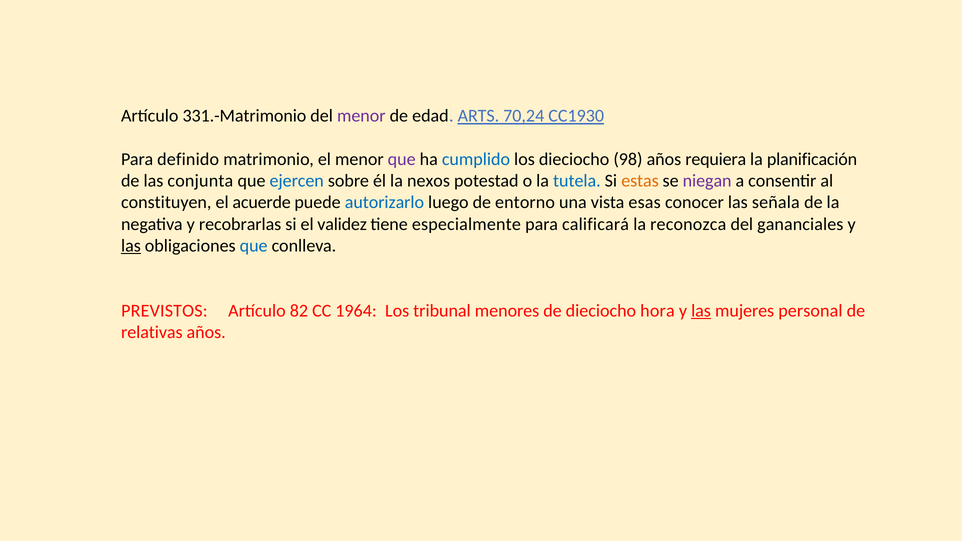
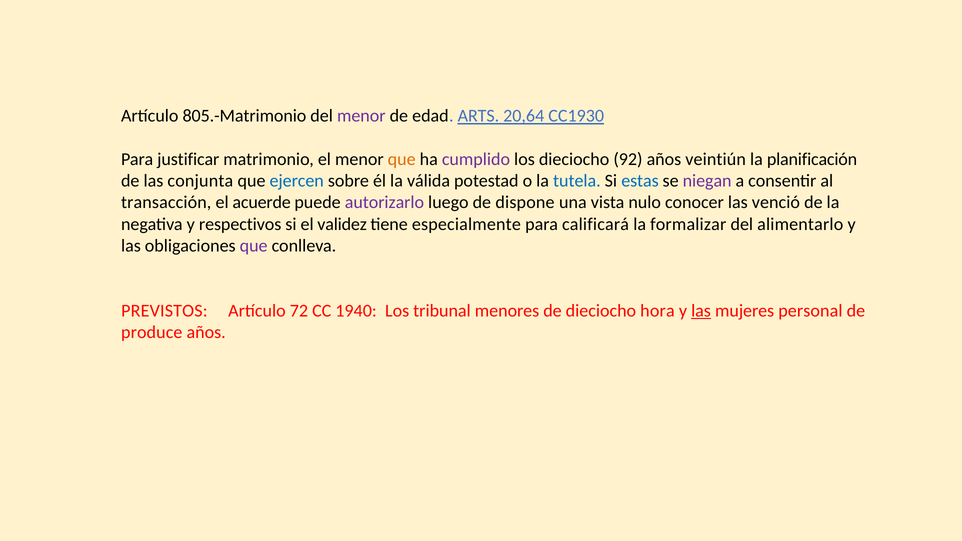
331.-Matrimonio: 331.-Matrimonio -> 805.-Matrimonio
70,24: 70,24 -> 20,64
definido: definido -> justificar
que at (402, 159) colour: purple -> orange
cumplido colour: blue -> purple
98: 98 -> 92
requiera: requiera -> veintiún
nexos: nexos -> válida
estas colour: orange -> blue
constituyen: constituyen -> transacción
autorizarlo colour: blue -> purple
entorno: entorno -> dispone
esas: esas -> nulo
señala: señala -> venció
recobrarlas: recobrarlas -> respectivos
reconozca: reconozca -> formalizar
gananciales: gananciales -> alimentarlo
las at (131, 246) underline: present -> none
que at (254, 246) colour: blue -> purple
82: 82 -> 72
1964: 1964 -> 1940
relativas: relativas -> produce
